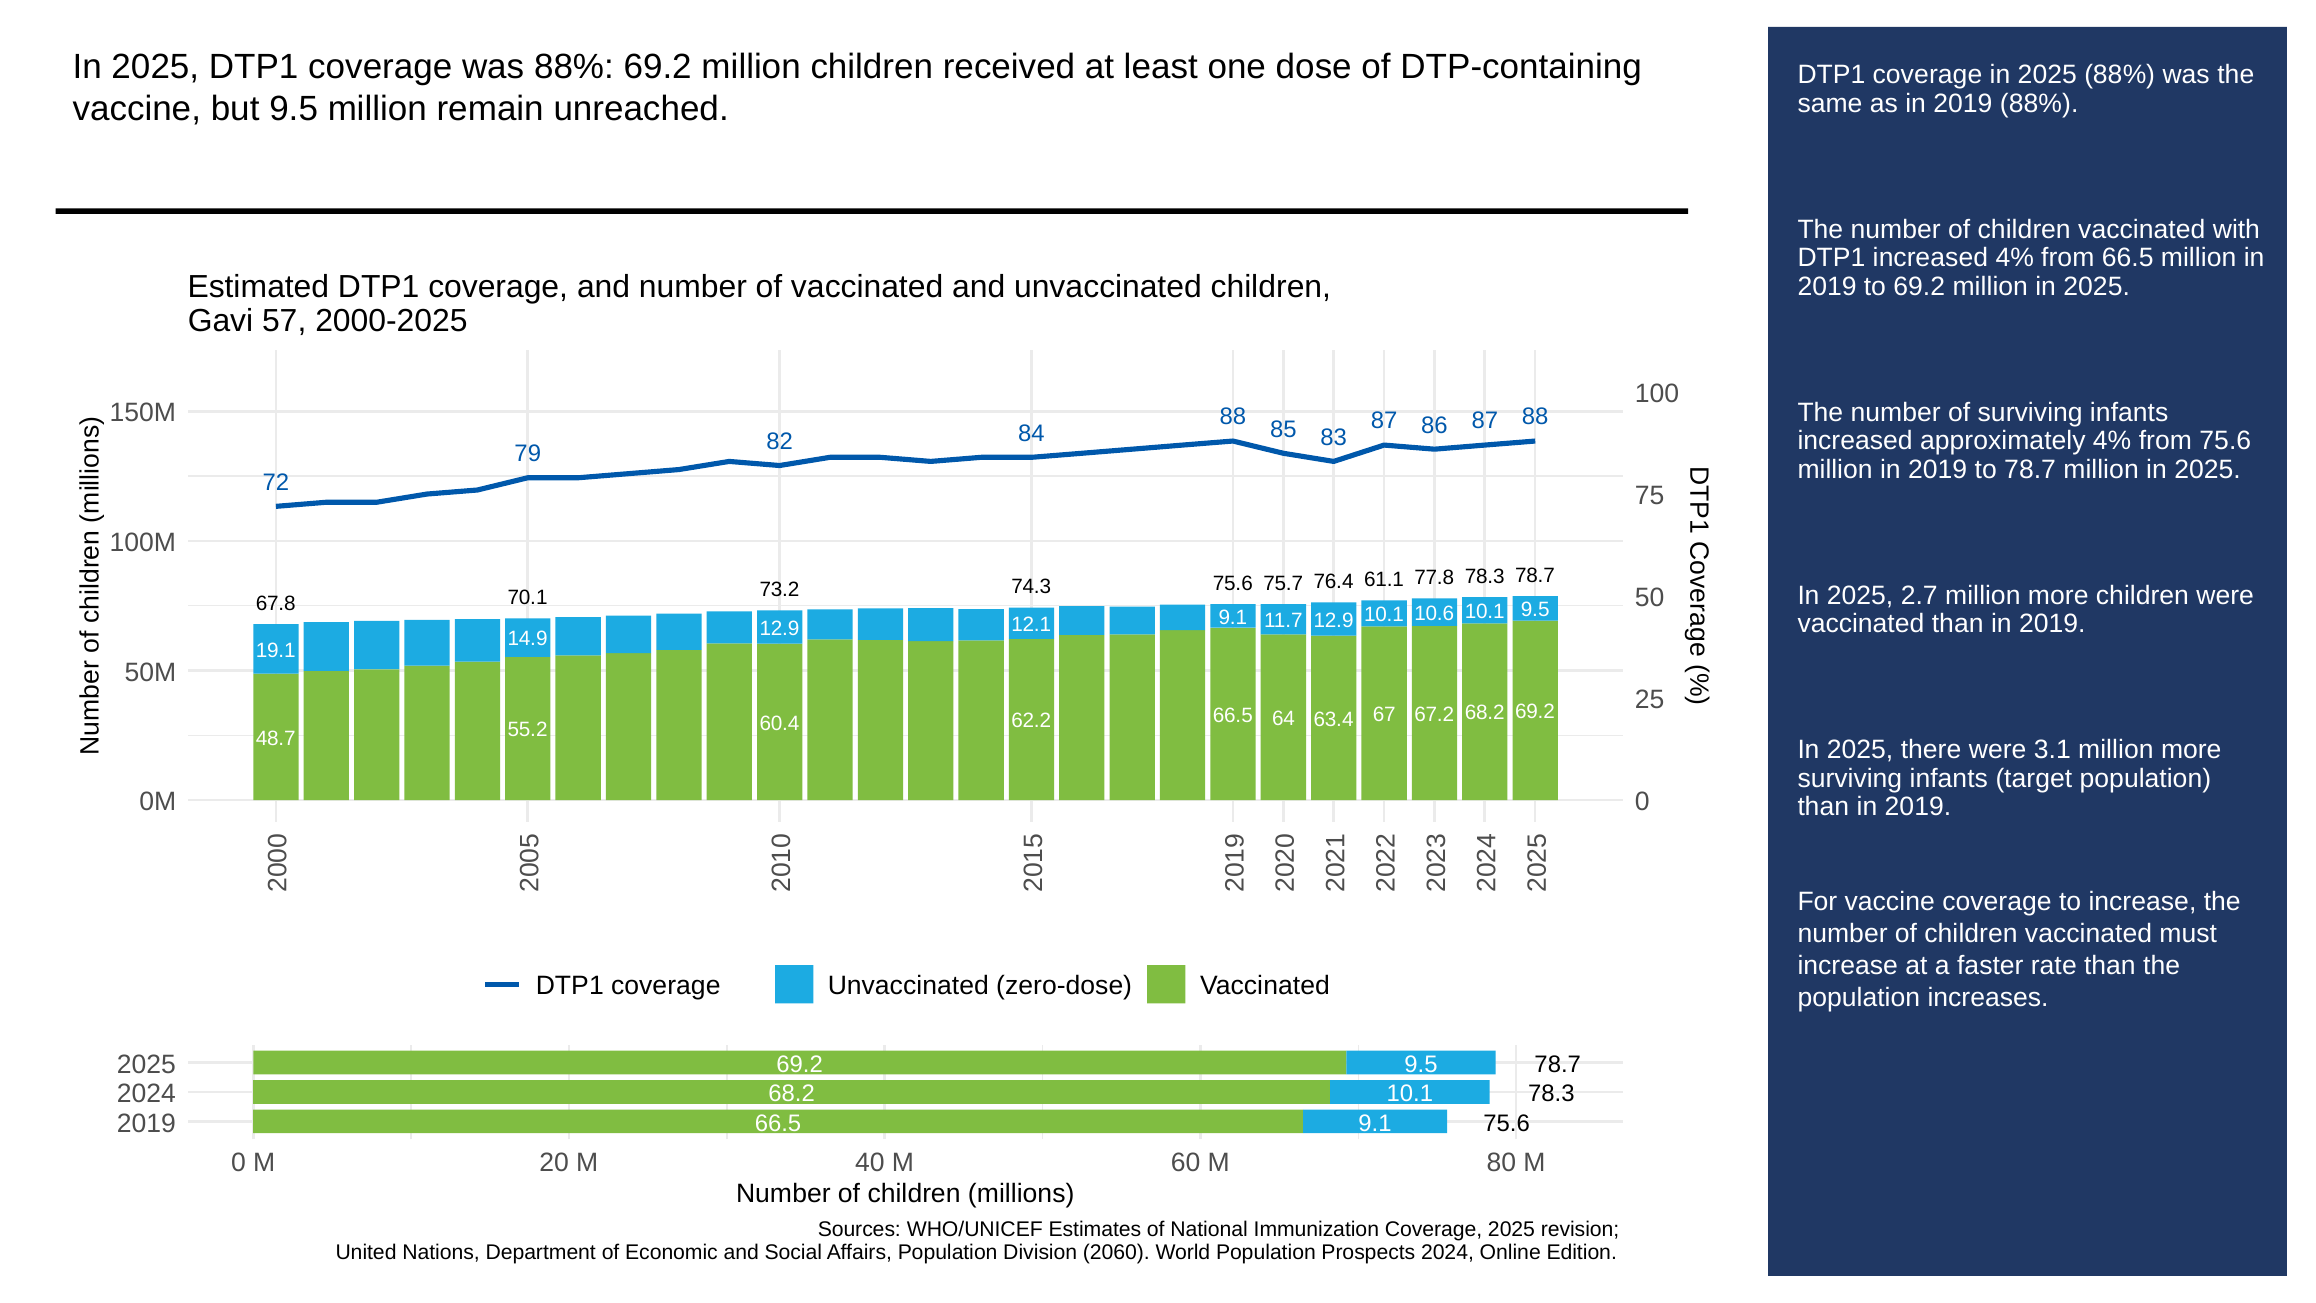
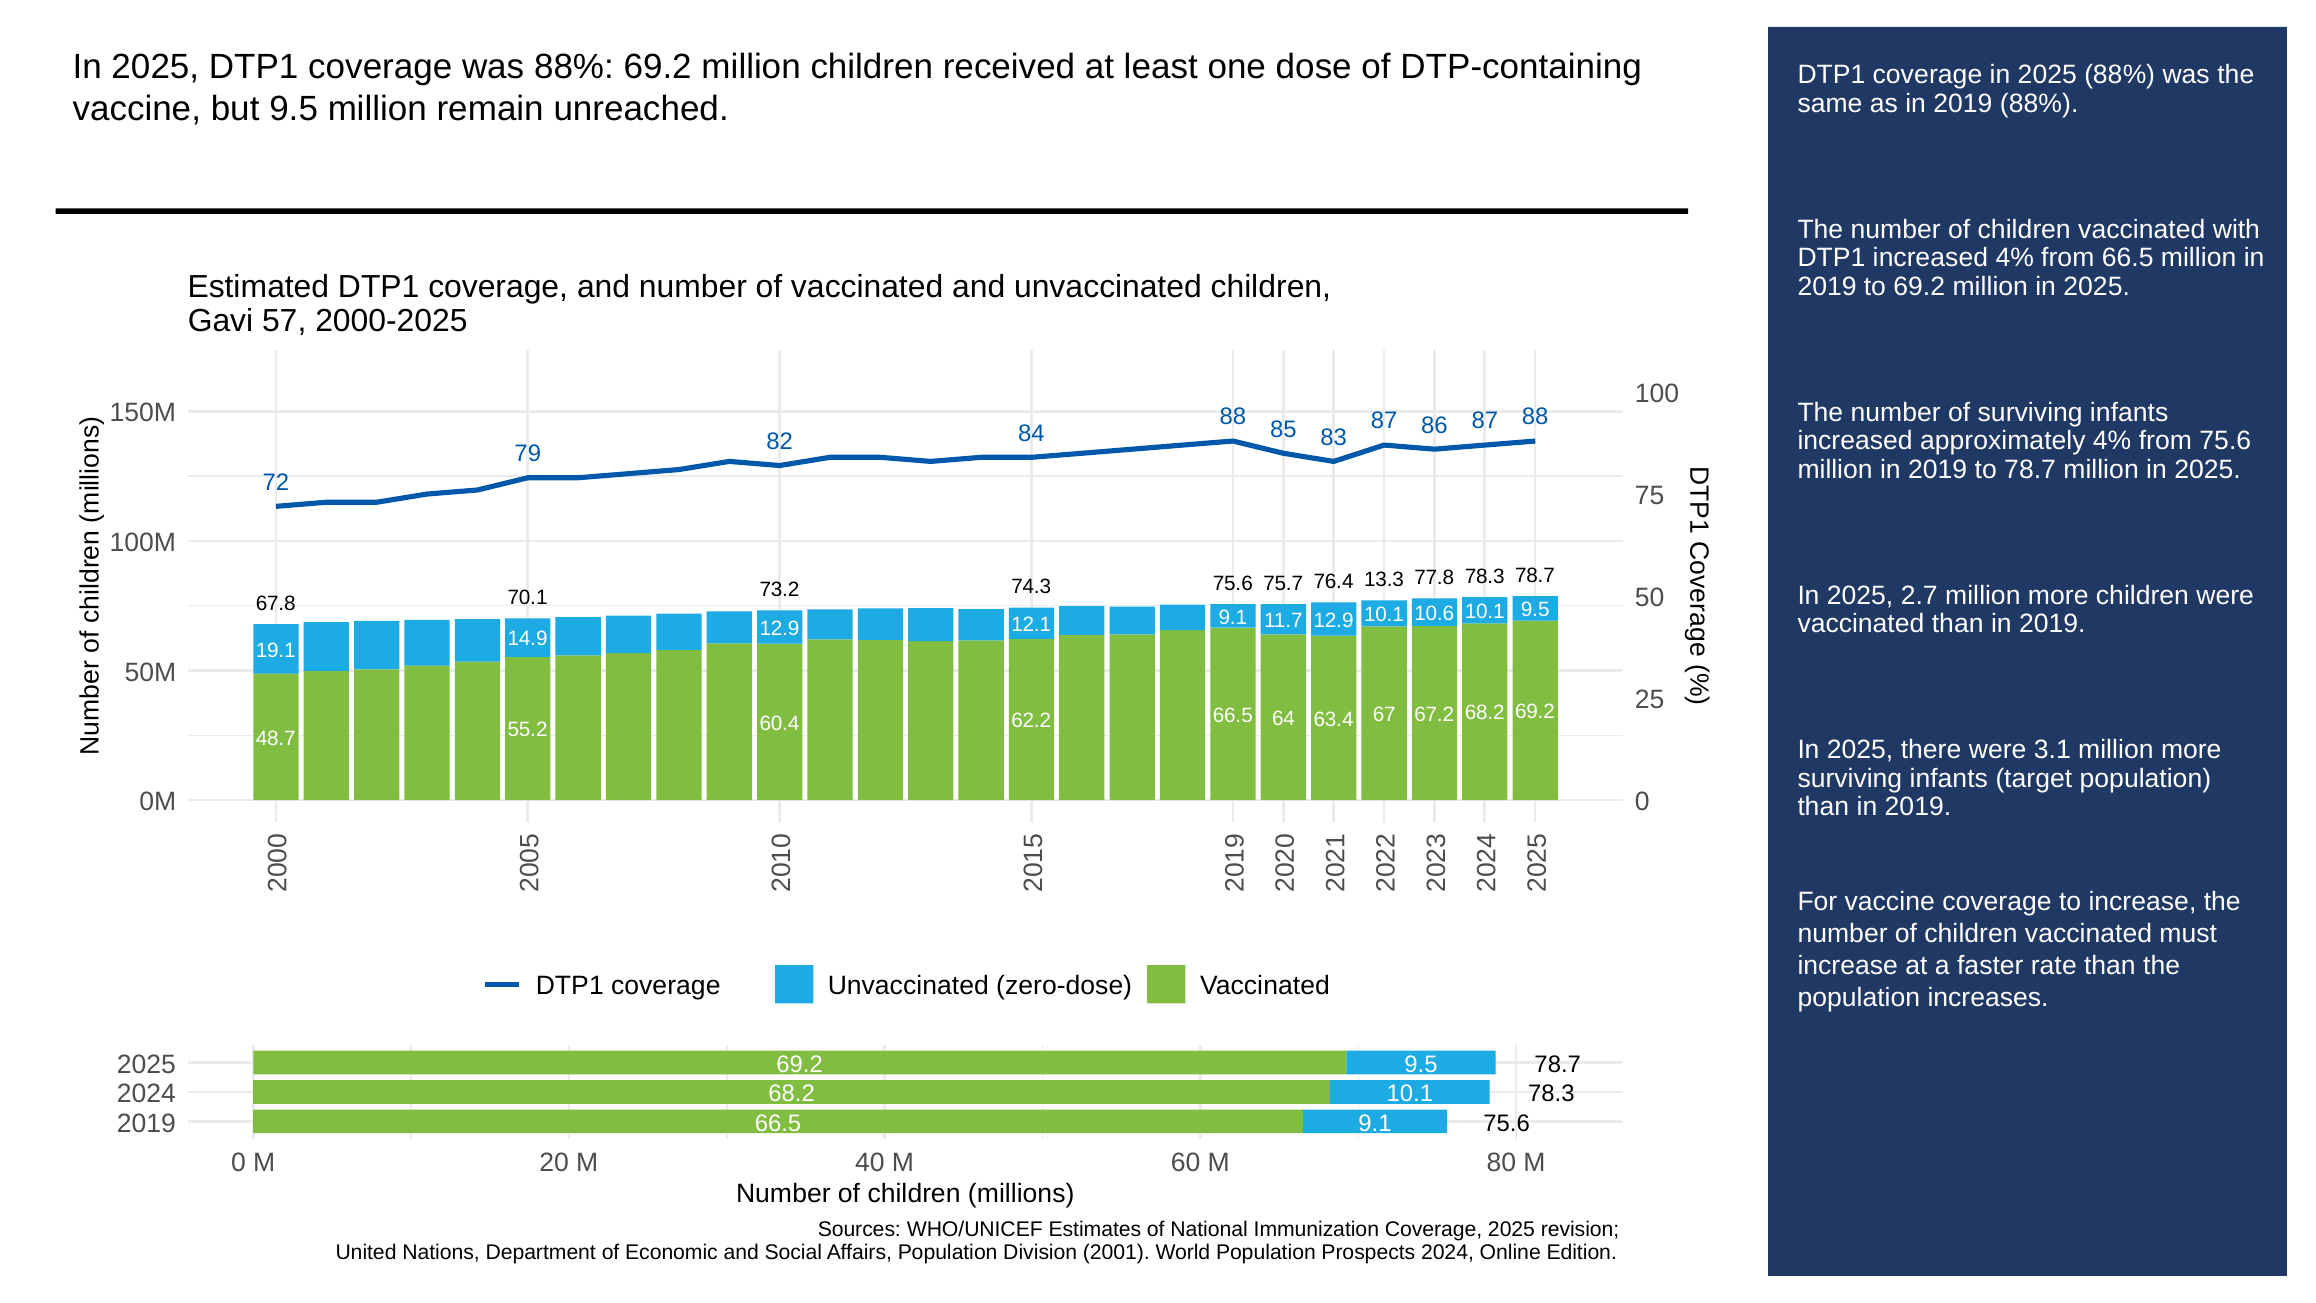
61.1: 61.1 -> 13.3
2060: 2060 -> 2001
